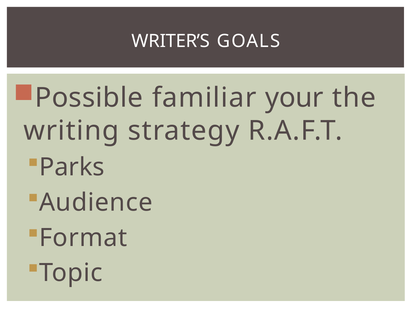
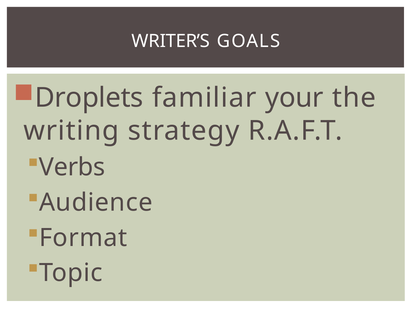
Possible: Possible -> Droplets
Parks: Parks -> Verbs
